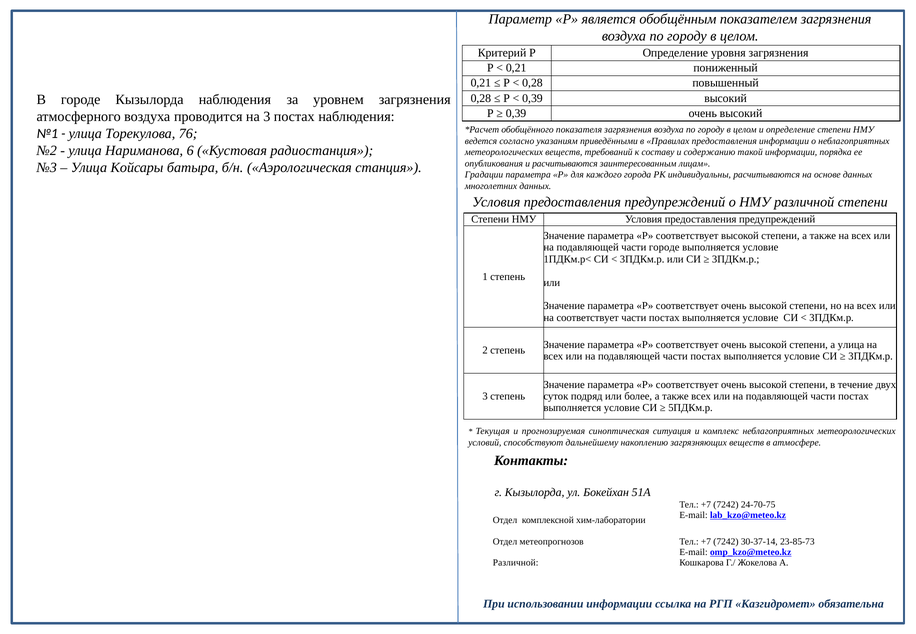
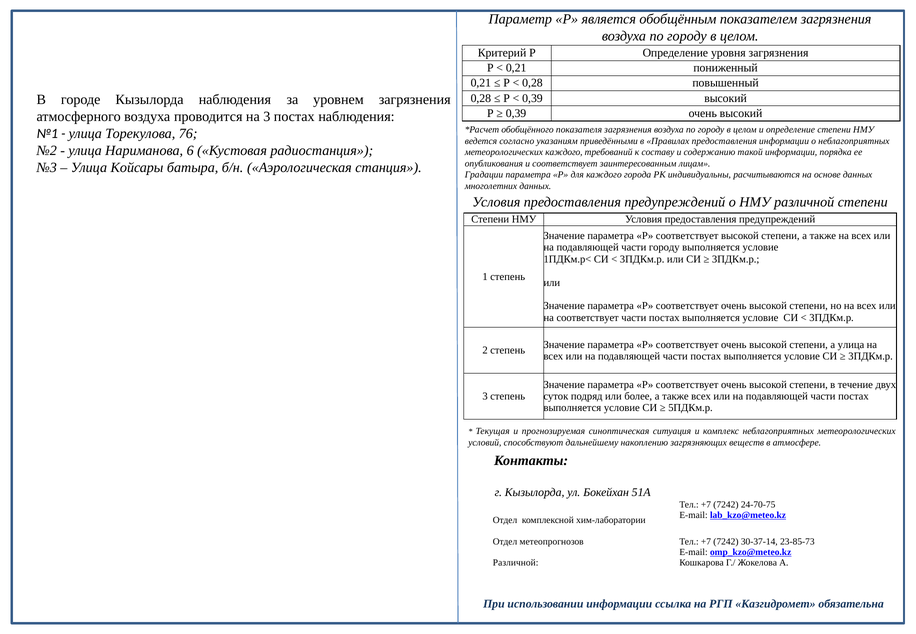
метеорологических веществ: веществ -> каждого
и расчитываются: расчитываются -> соответствует
части городе: городе -> городу
